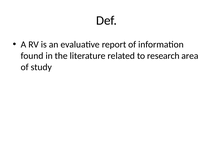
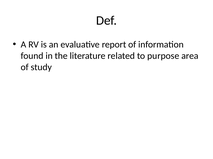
research: research -> purpose
